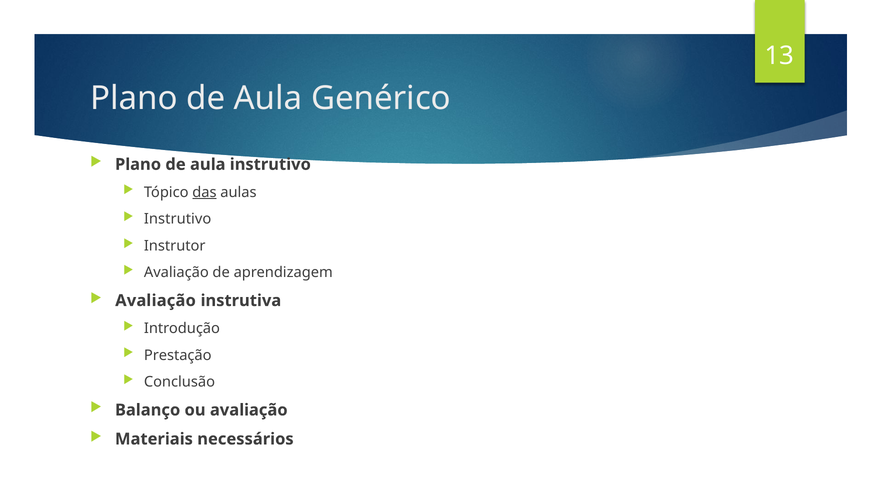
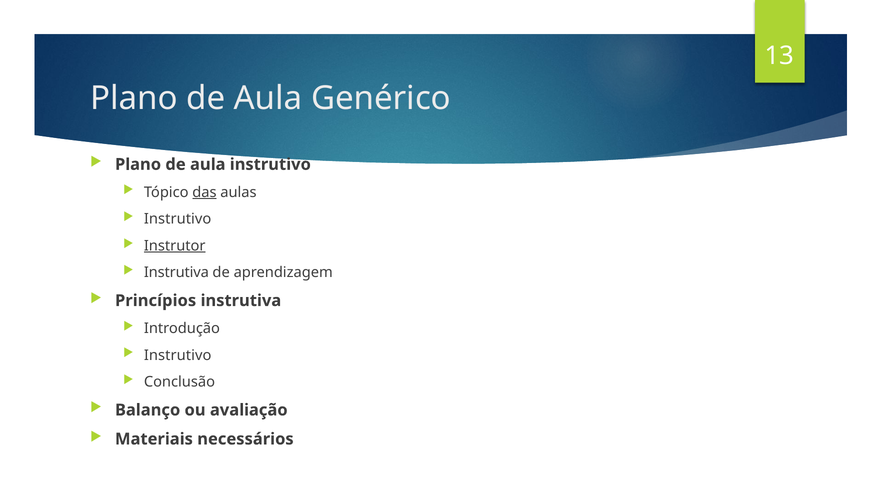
Instrutor underline: none -> present
Avaliação at (176, 273): Avaliação -> Instrutiva
Avaliação at (156, 301): Avaliação -> Princípios
Prestação at (178, 355): Prestação -> Instrutivo
